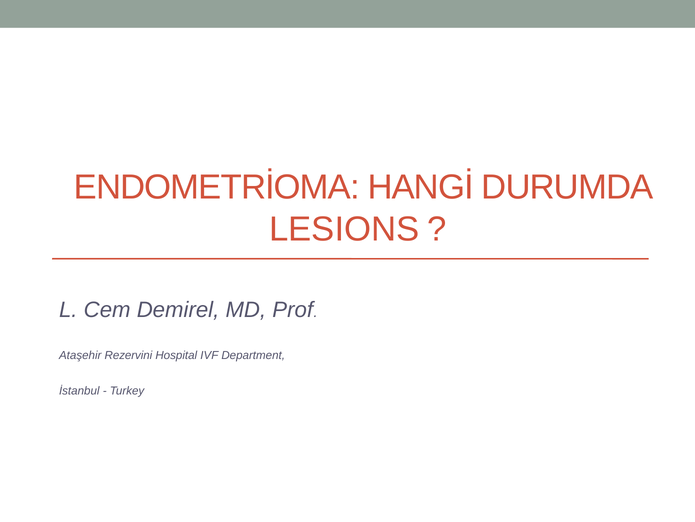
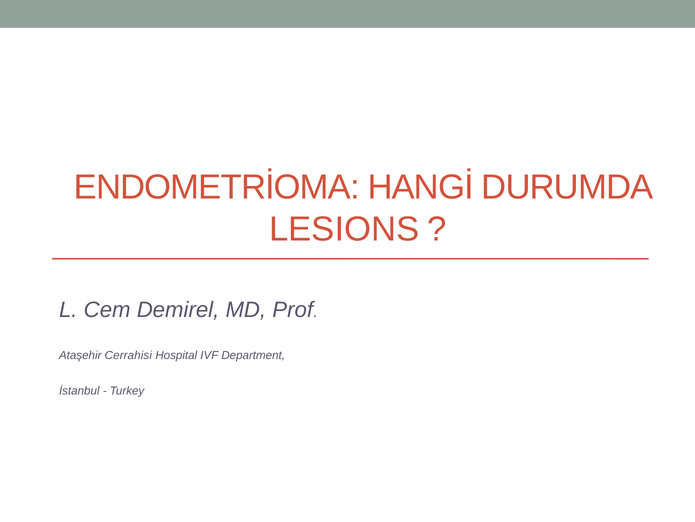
Rezervini: Rezervini -> Cerrahisi
